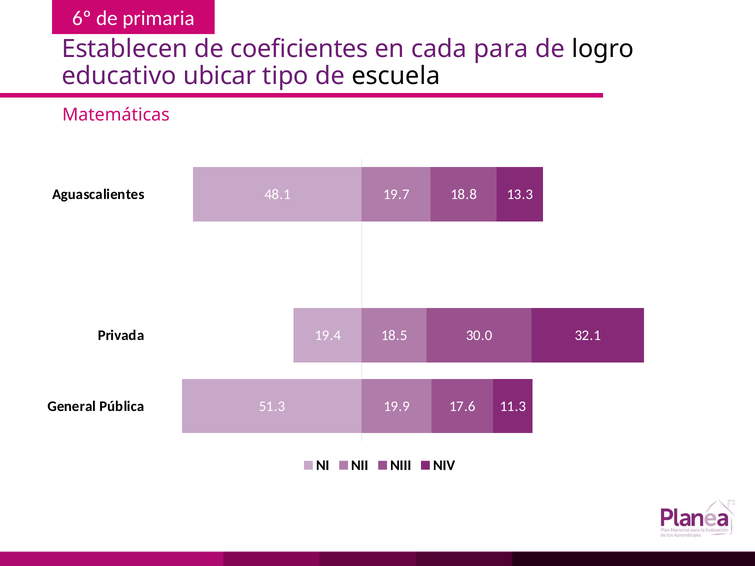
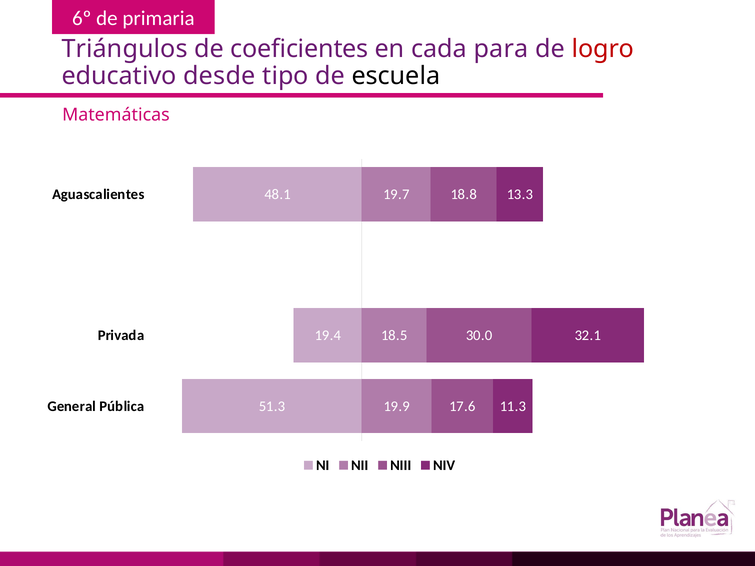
Establecen: Establecen -> Triángulos
logro colour: black -> red
ubicar: ubicar -> desde
